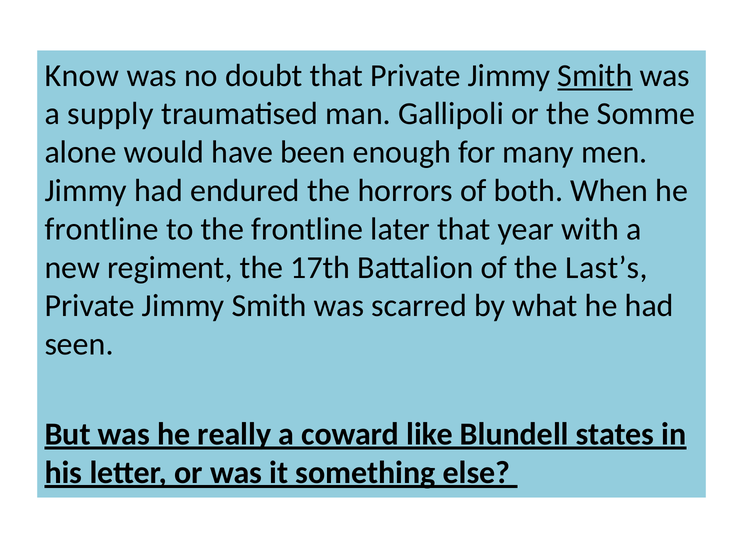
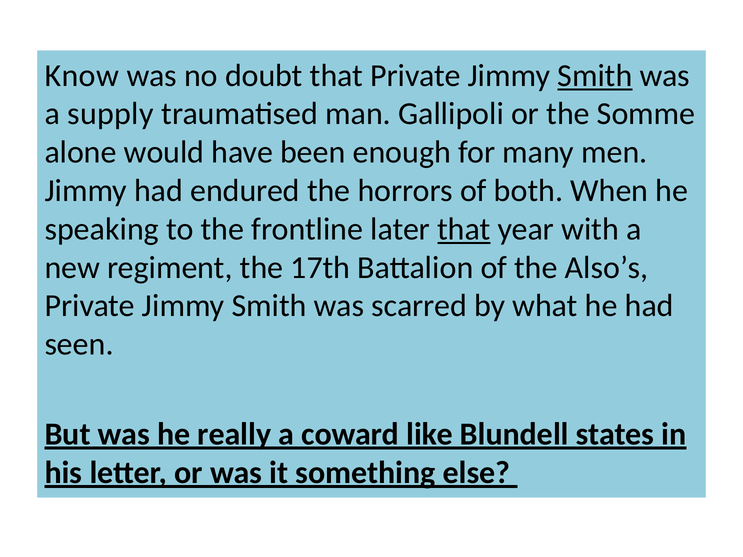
frontline at (102, 229): frontline -> speaking
that at (464, 229) underline: none -> present
Last’s: Last’s -> Also’s
